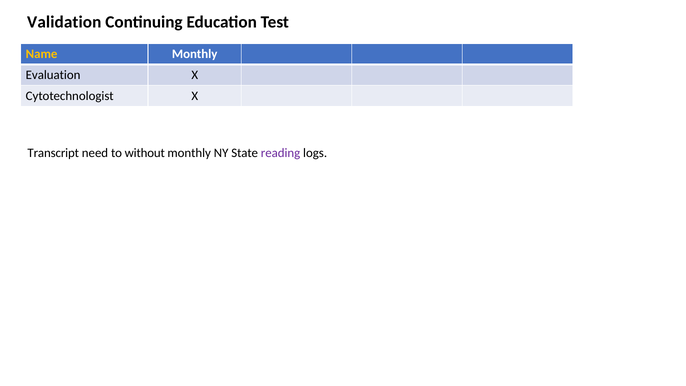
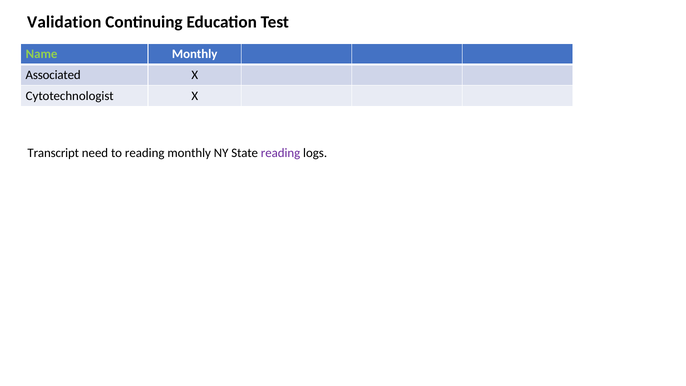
Name colour: yellow -> light green
Evaluation: Evaluation -> Associated
to without: without -> reading
